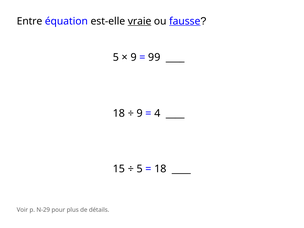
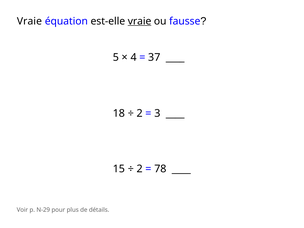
Entre at (29, 21): Entre -> Vraie
fausse underline: present -> none
9 at (134, 57): 9 -> 4
99: 99 -> 37
9 at (140, 113): 9 -> 2
4: 4 -> 3
5 at (140, 169): 5 -> 2
18 at (160, 169): 18 -> 78
